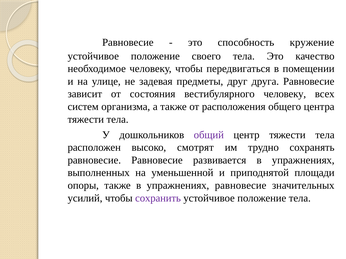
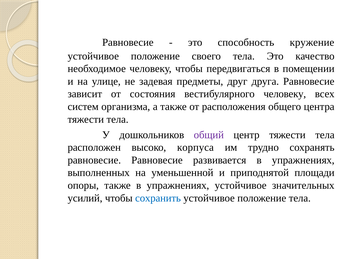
смотрят: смотрят -> корпуса
упражнениях равновесие: равновесие -> устойчивое
сохранить colour: purple -> blue
